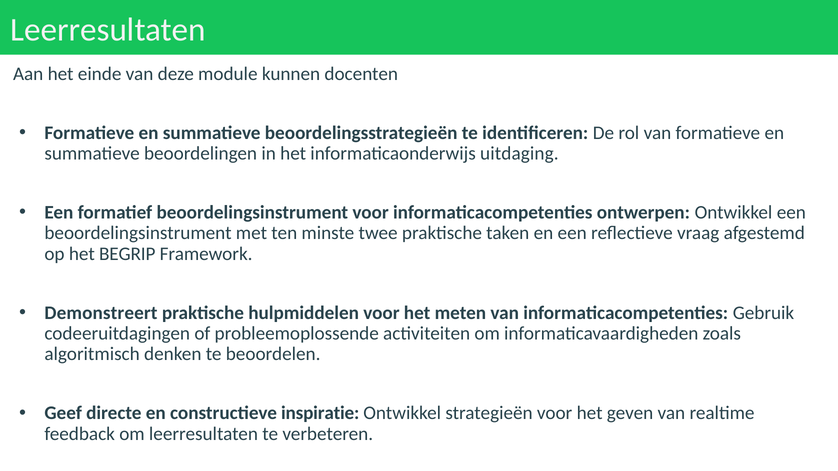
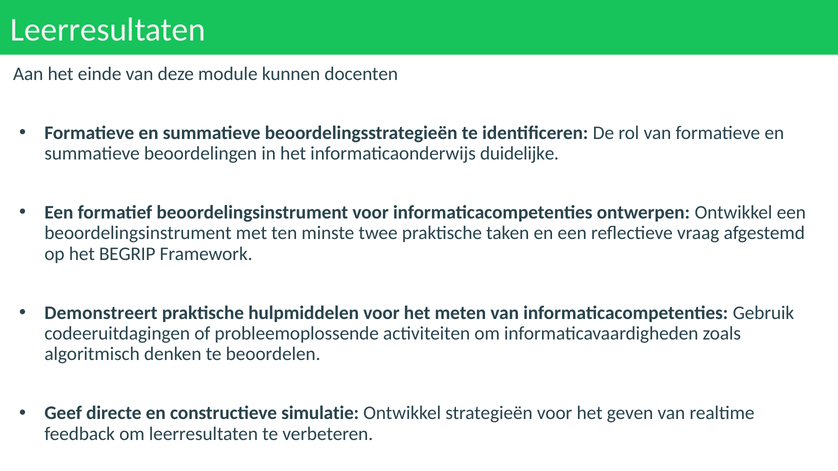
uitdaging: uitdaging -> duidelijke
inspiratie: inspiratie -> simulatie
